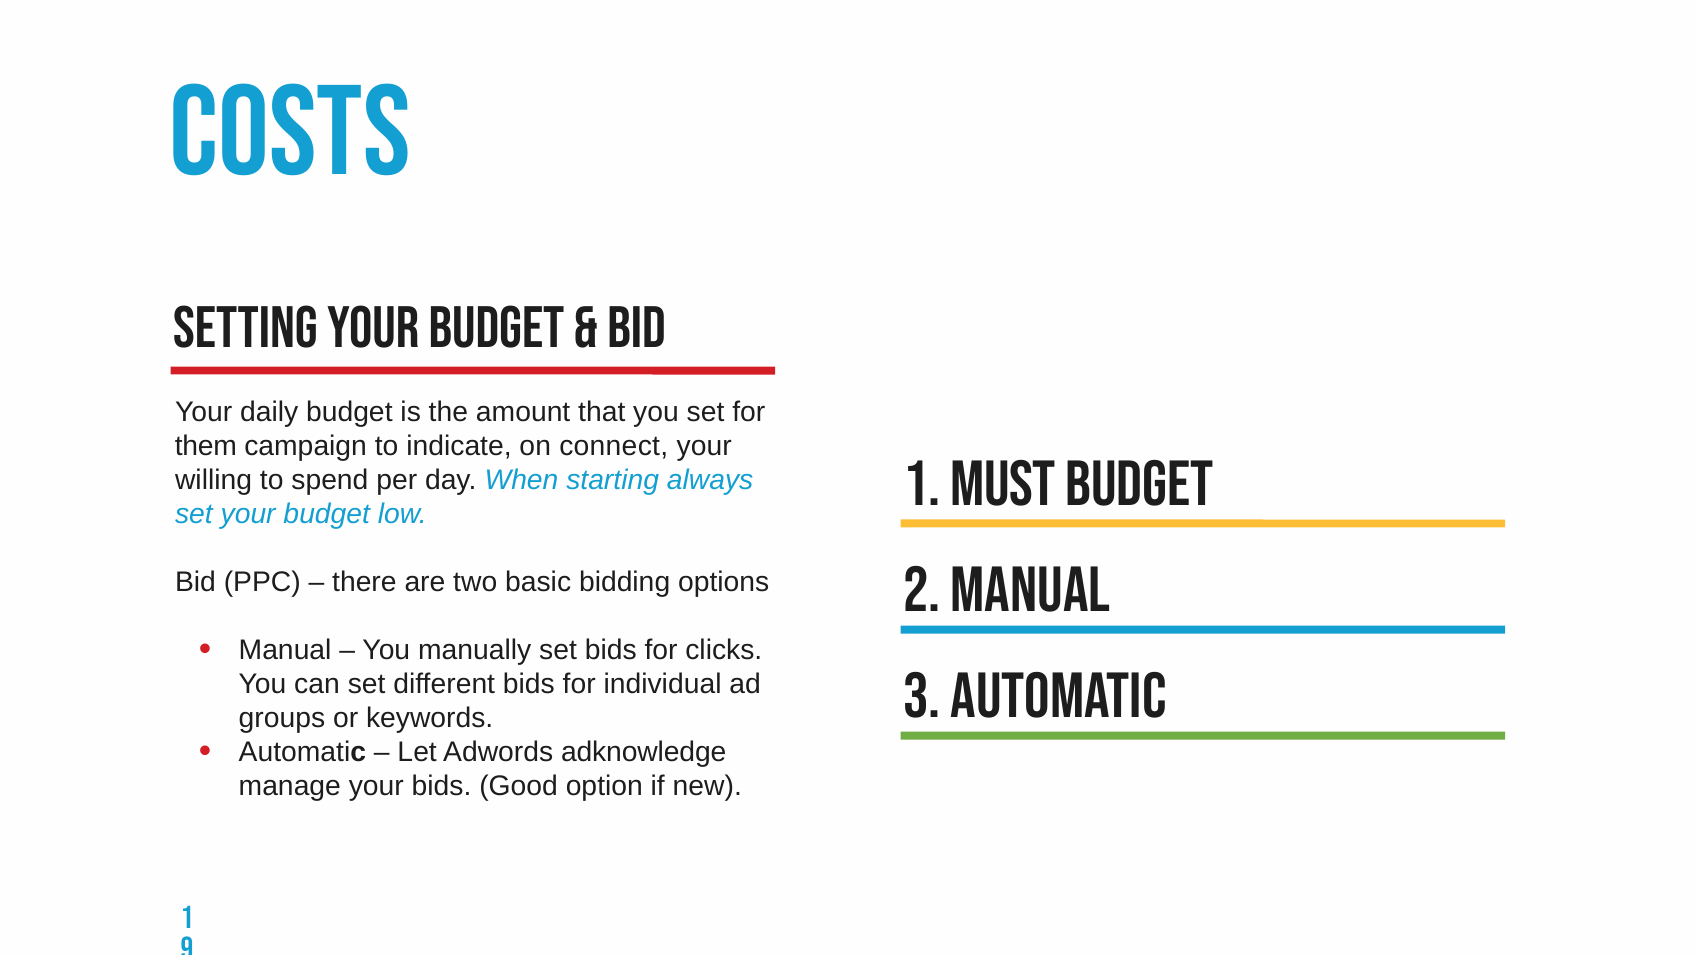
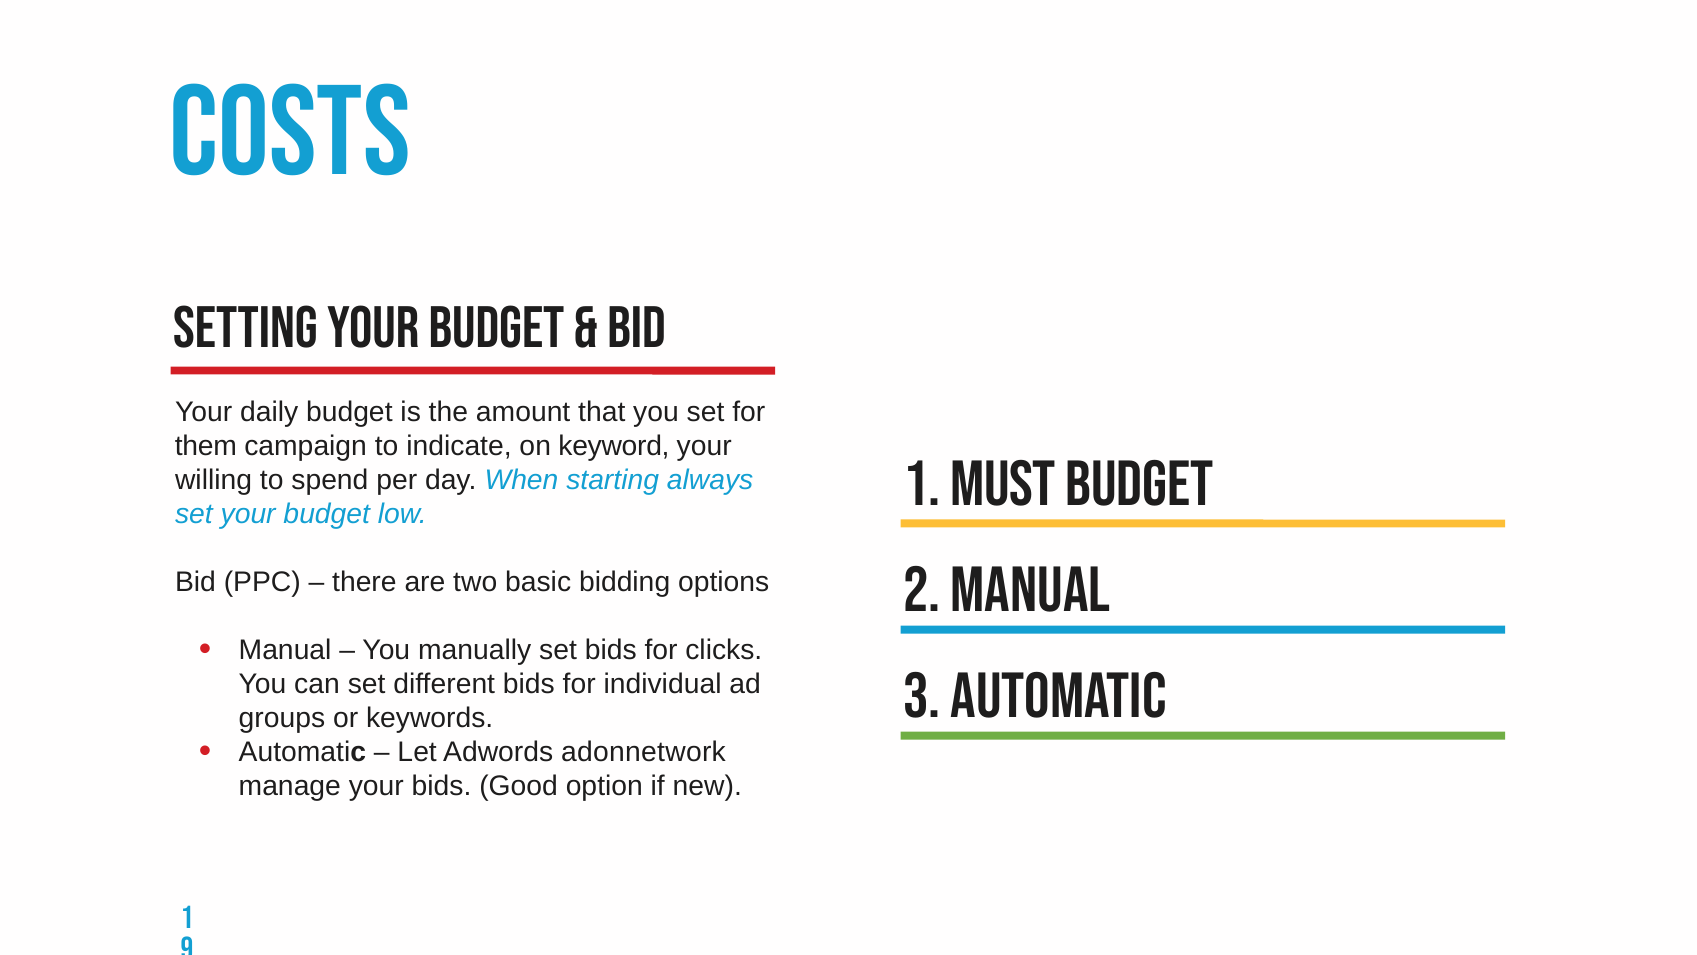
connect: connect -> keyword
adknowledge: adknowledge -> adonnetwork
